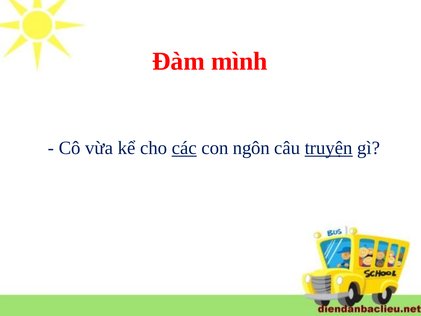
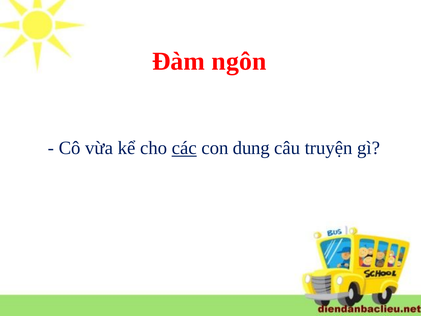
mình: mình -> ngôn
ngôn: ngôn -> dung
truyện underline: present -> none
